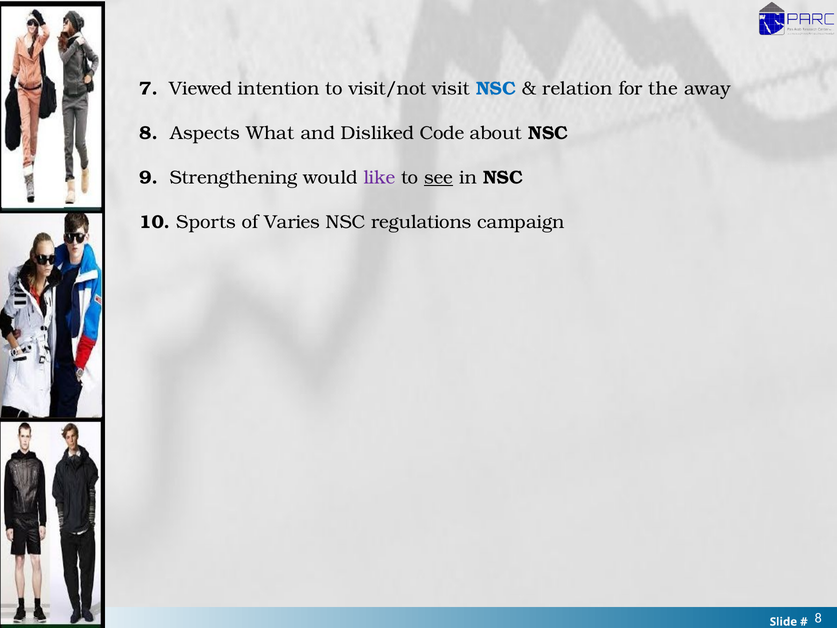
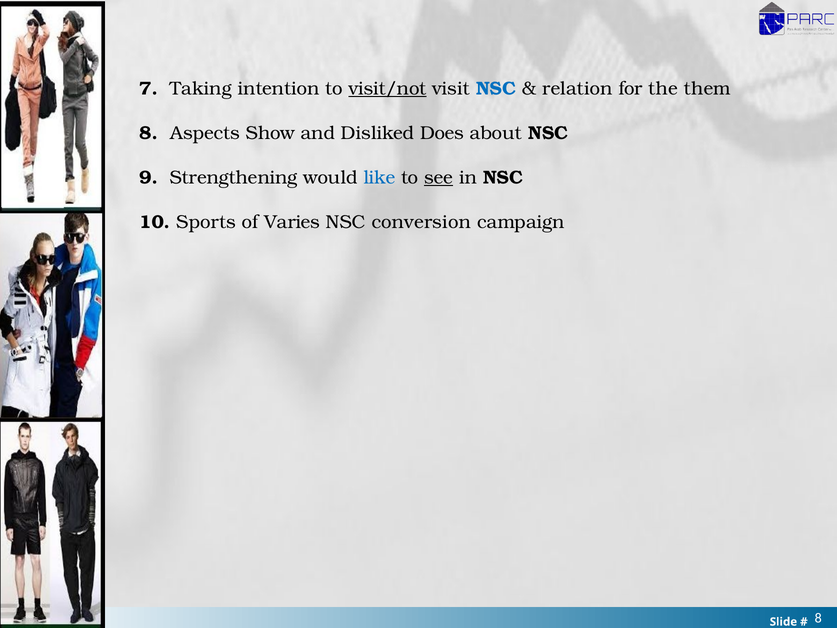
Viewed: Viewed -> Taking
visit/not underline: none -> present
away: away -> them
What: What -> Show
Code: Code -> Does
like colour: purple -> blue
regulations: regulations -> conversion
